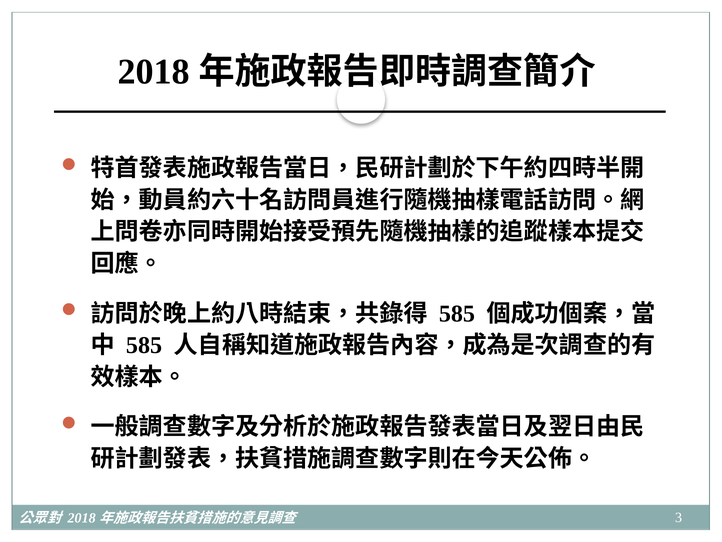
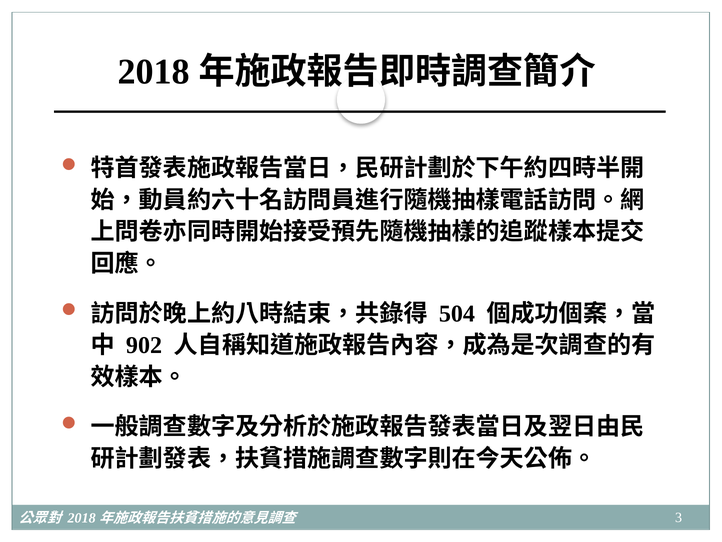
585 at (457, 313): 585 -> 504
585 at (144, 345): 585 -> 902
